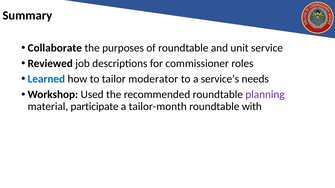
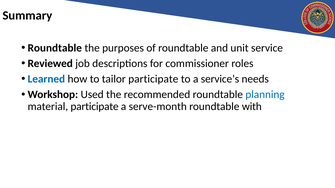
Collaborate at (55, 48): Collaborate -> Roundtable
tailor moderator: moderator -> participate
planning colour: purple -> blue
tailor-month: tailor-month -> serve-month
